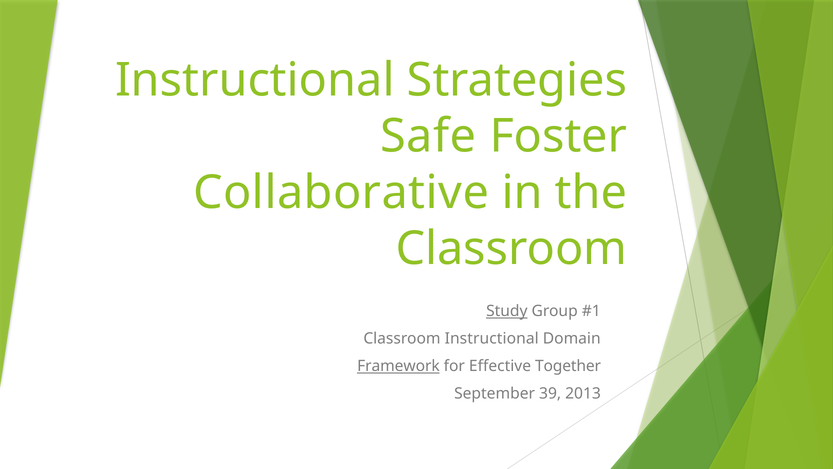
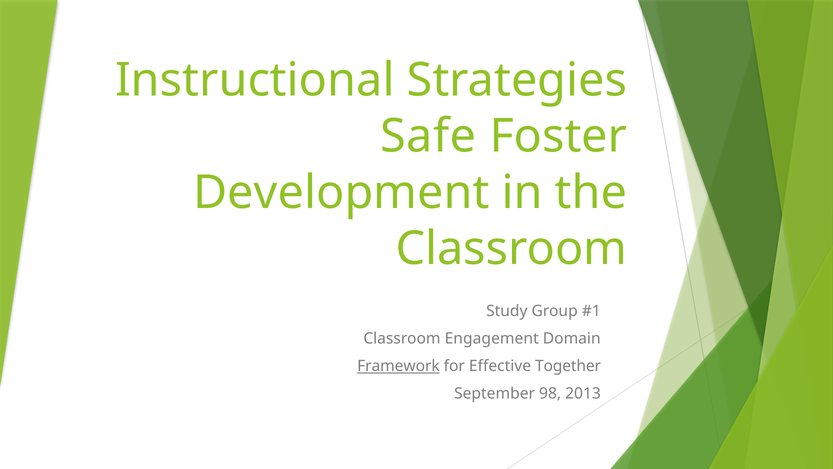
Collaborative: Collaborative -> Development
Study underline: present -> none
Classroom Instructional: Instructional -> Engagement
39: 39 -> 98
